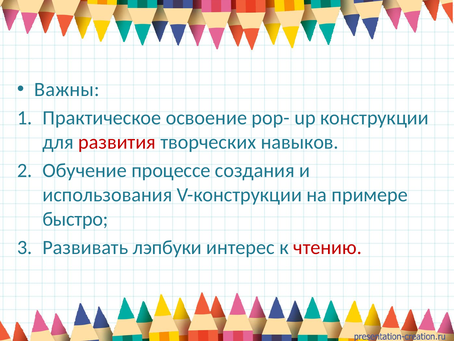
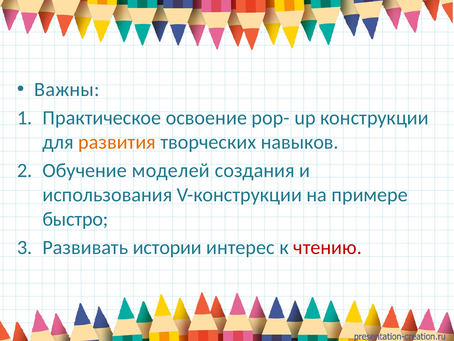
развития colour: red -> orange
процессе: процессе -> моделей
лэпбуки: лэпбуки -> истории
